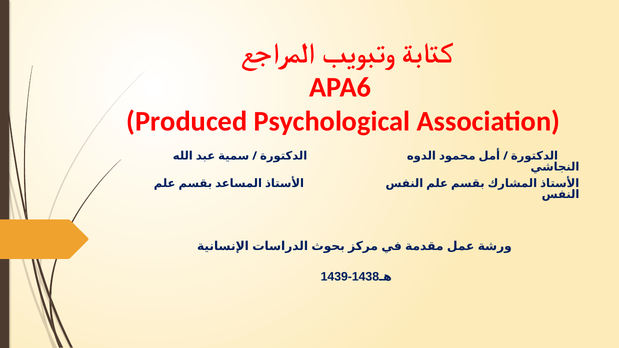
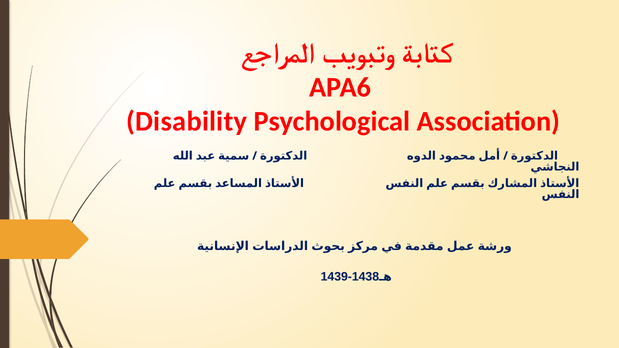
Produced: Produced -> Disability
